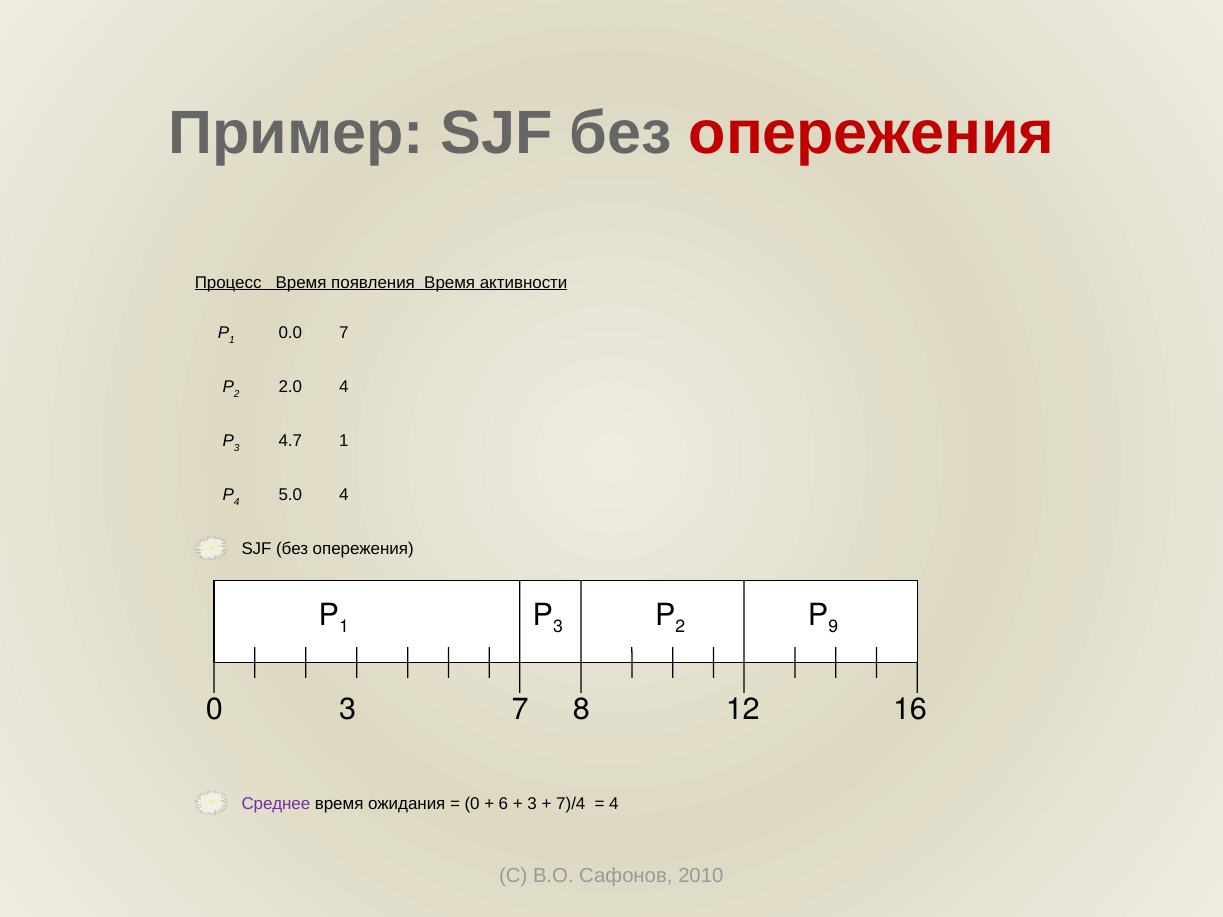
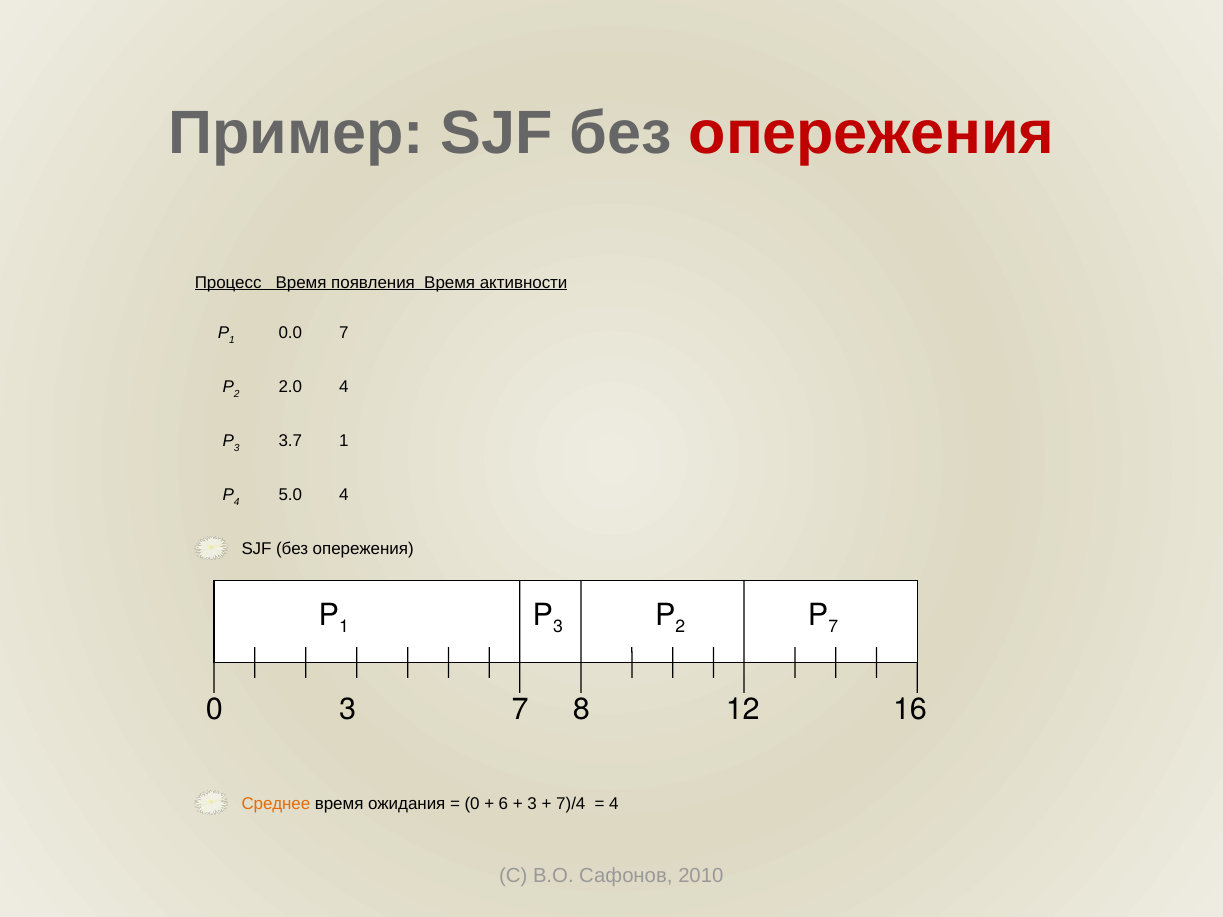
4.7: 4.7 -> 3.7
9 at (833, 627): 9 -> 7
Среднее colour: purple -> orange
